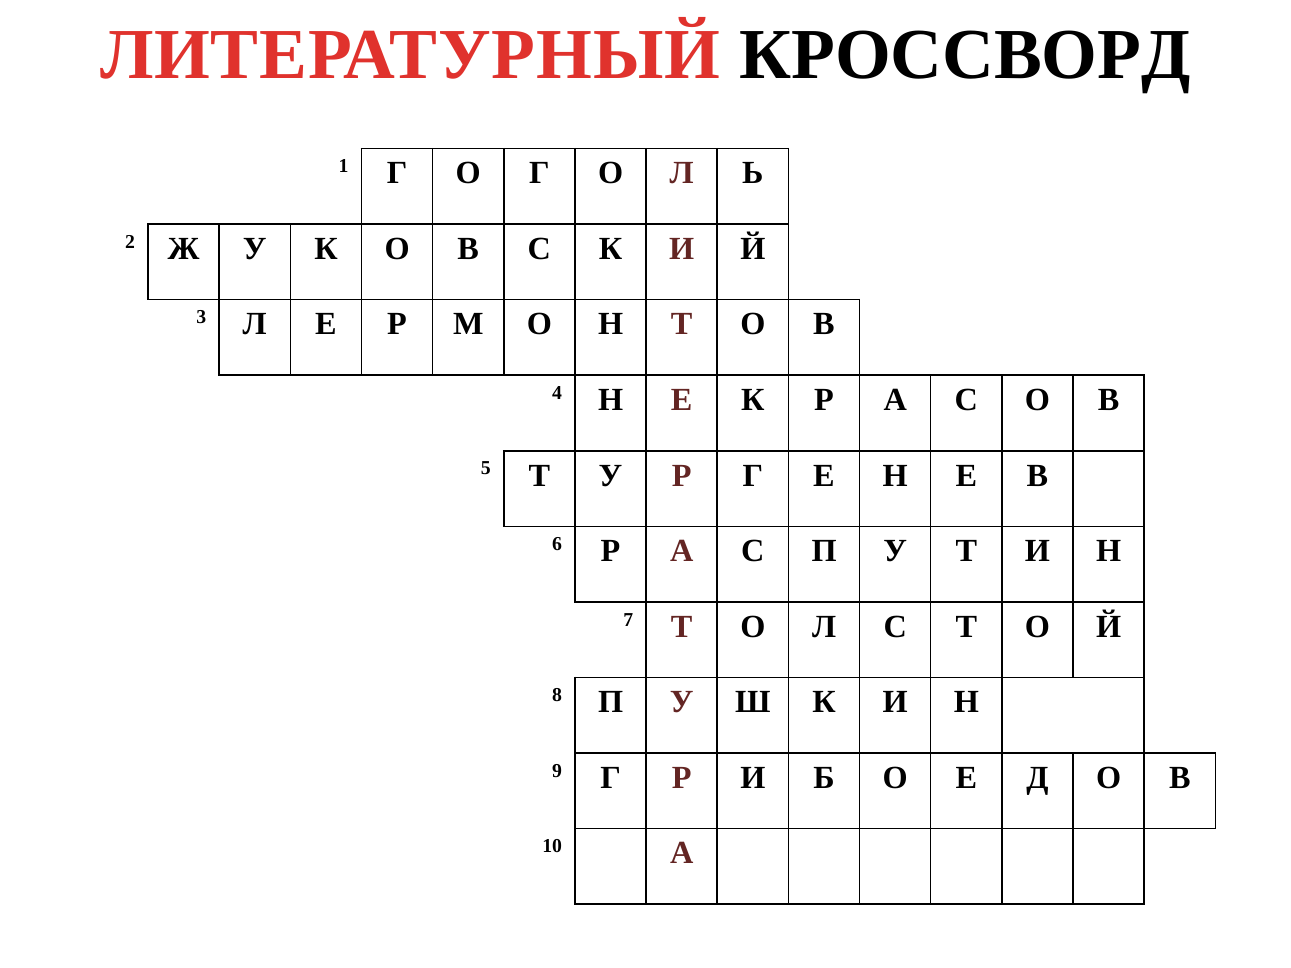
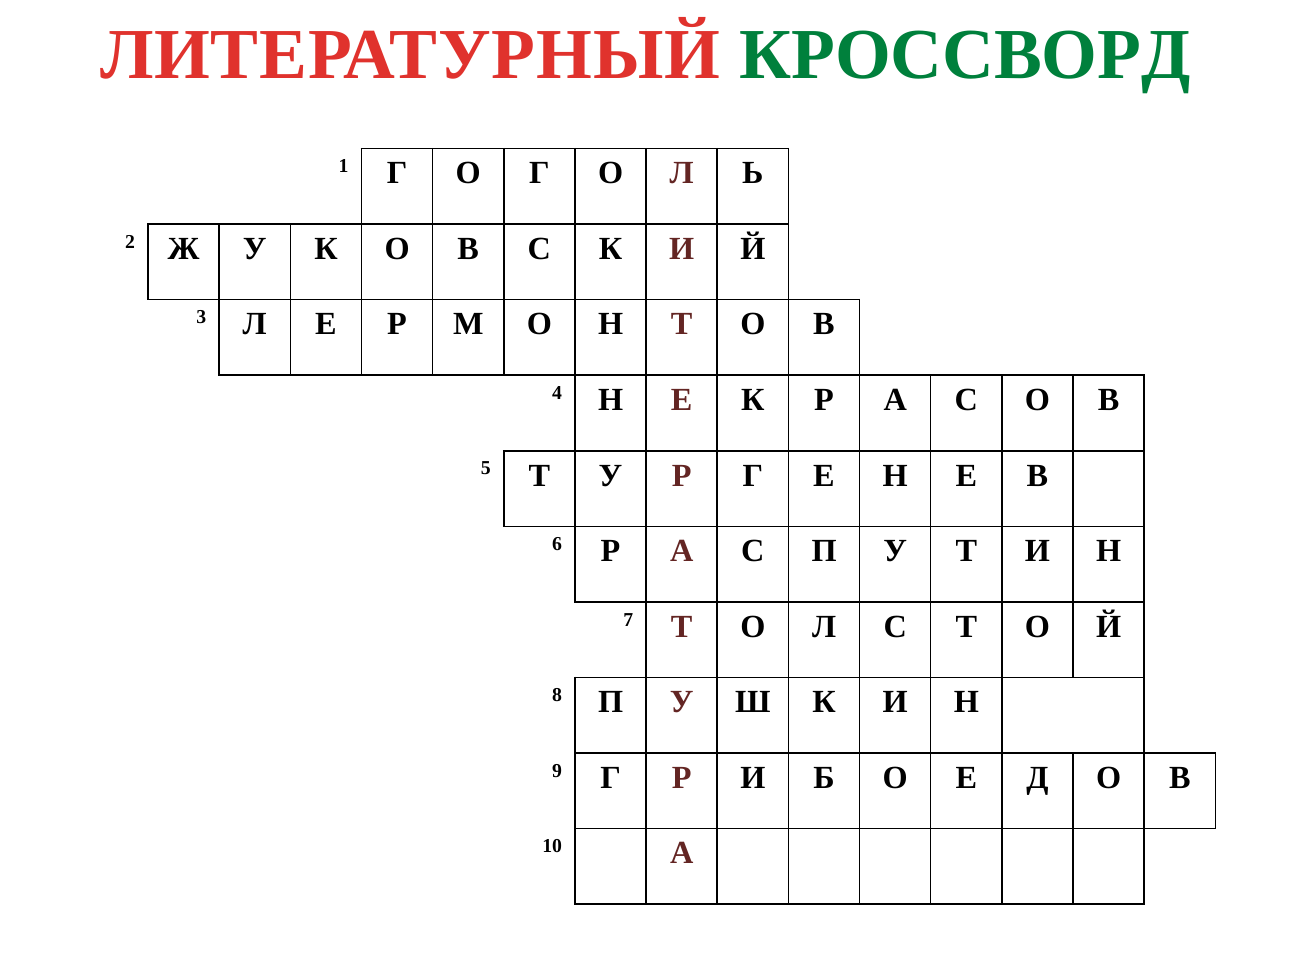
КРОССВОРД colour: black -> green
